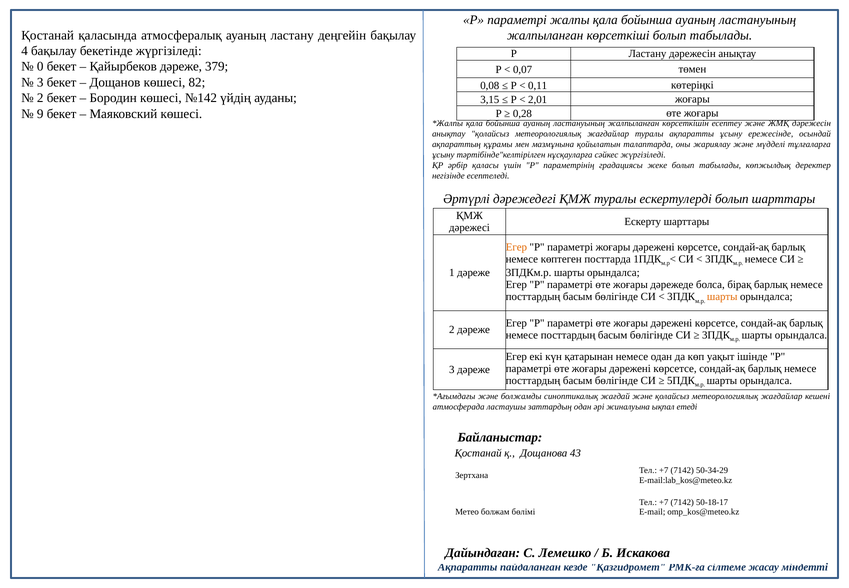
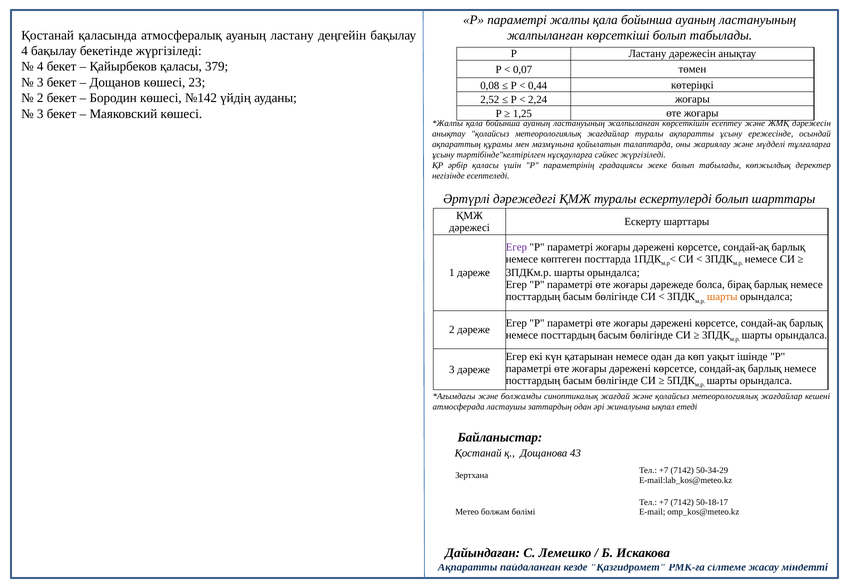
0 at (40, 67): 0 -> 4
Қайырбеков дәреже: дәреже -> қаласы
82: 82 -> 23
0,11: 0,11 -> 0,44
3,15: 3,15 -> 2,52
2,01: 2,01 -> 2,24
9 at (40, 114): 9 -> 3
0,28: 0,28 -> 1,25
Егер at (516, 247) colour: orange -> purple
